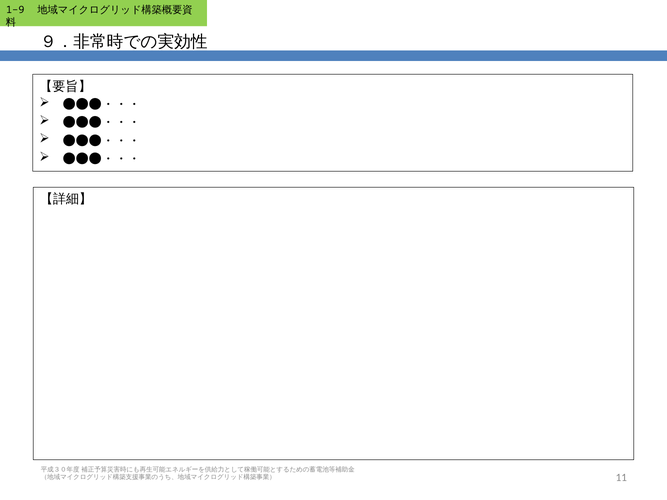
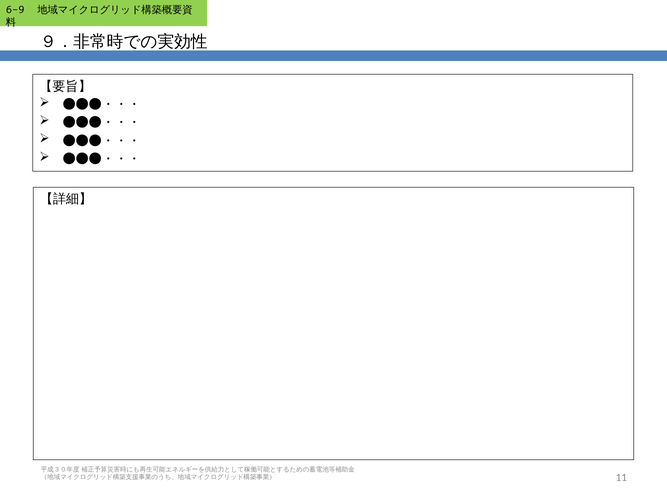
1-9: 1-9 -> 6-9
